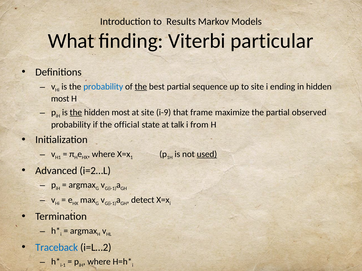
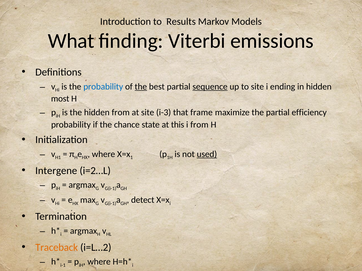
particular: particular -> emissions
sequence underline: none -> present
the at (76, 113) underline: present -> none
most at (121, 113): most -> from
i-9: i-9 -> i-3
observed: observed -> efficiency
official: official -> chance
talk: talk -> this
Advanced: Advanced -> Intergene
Traceback colour: blue -> orange
